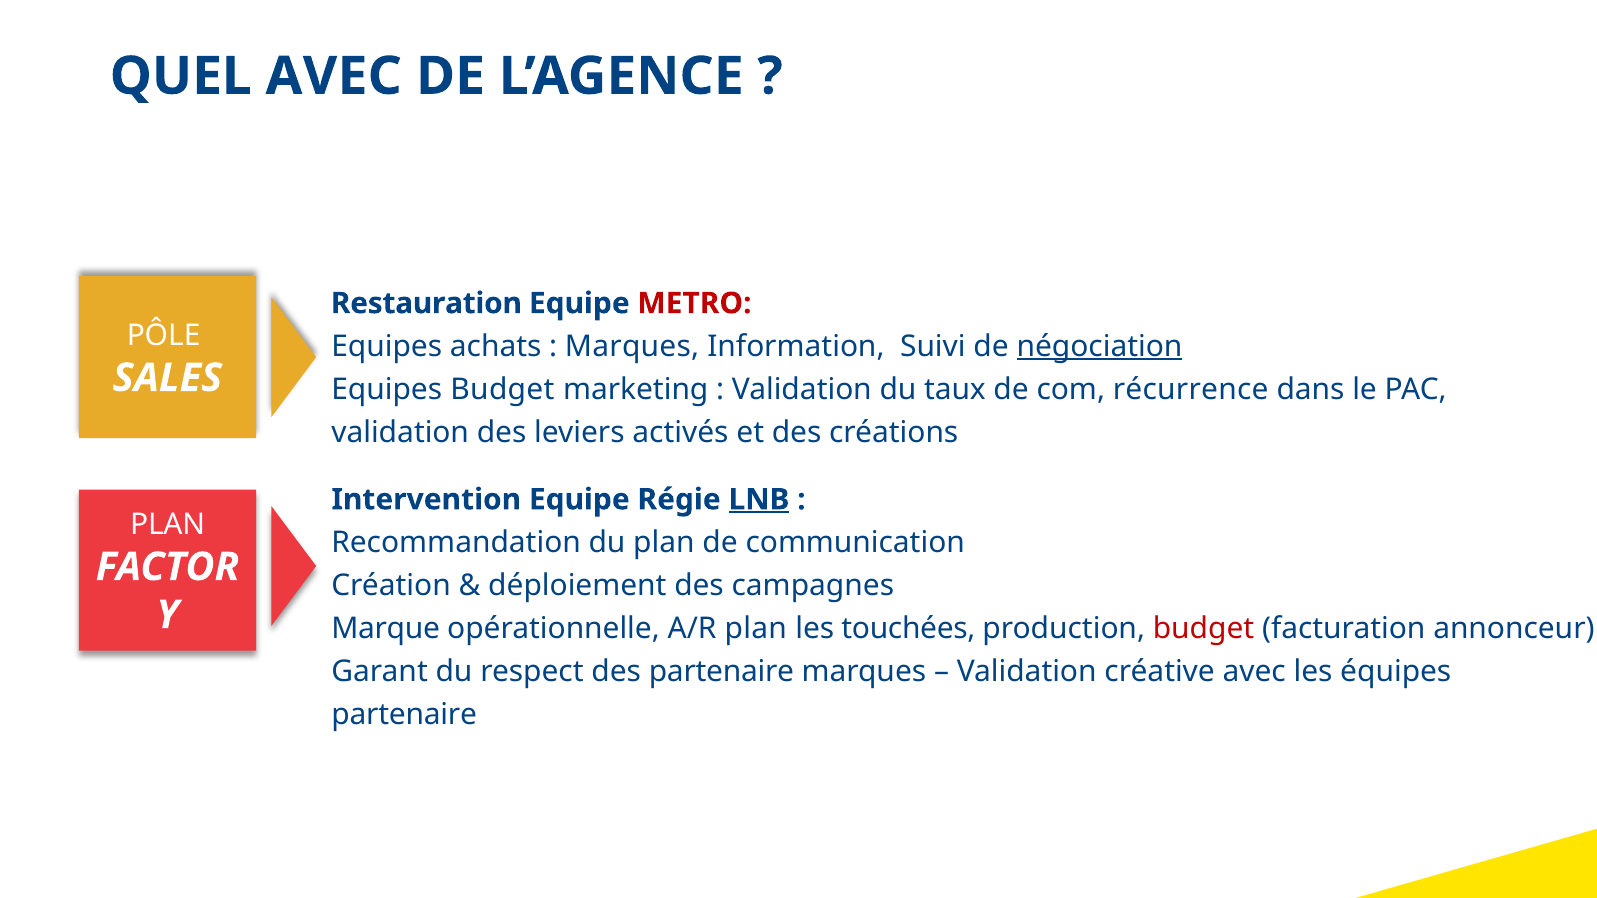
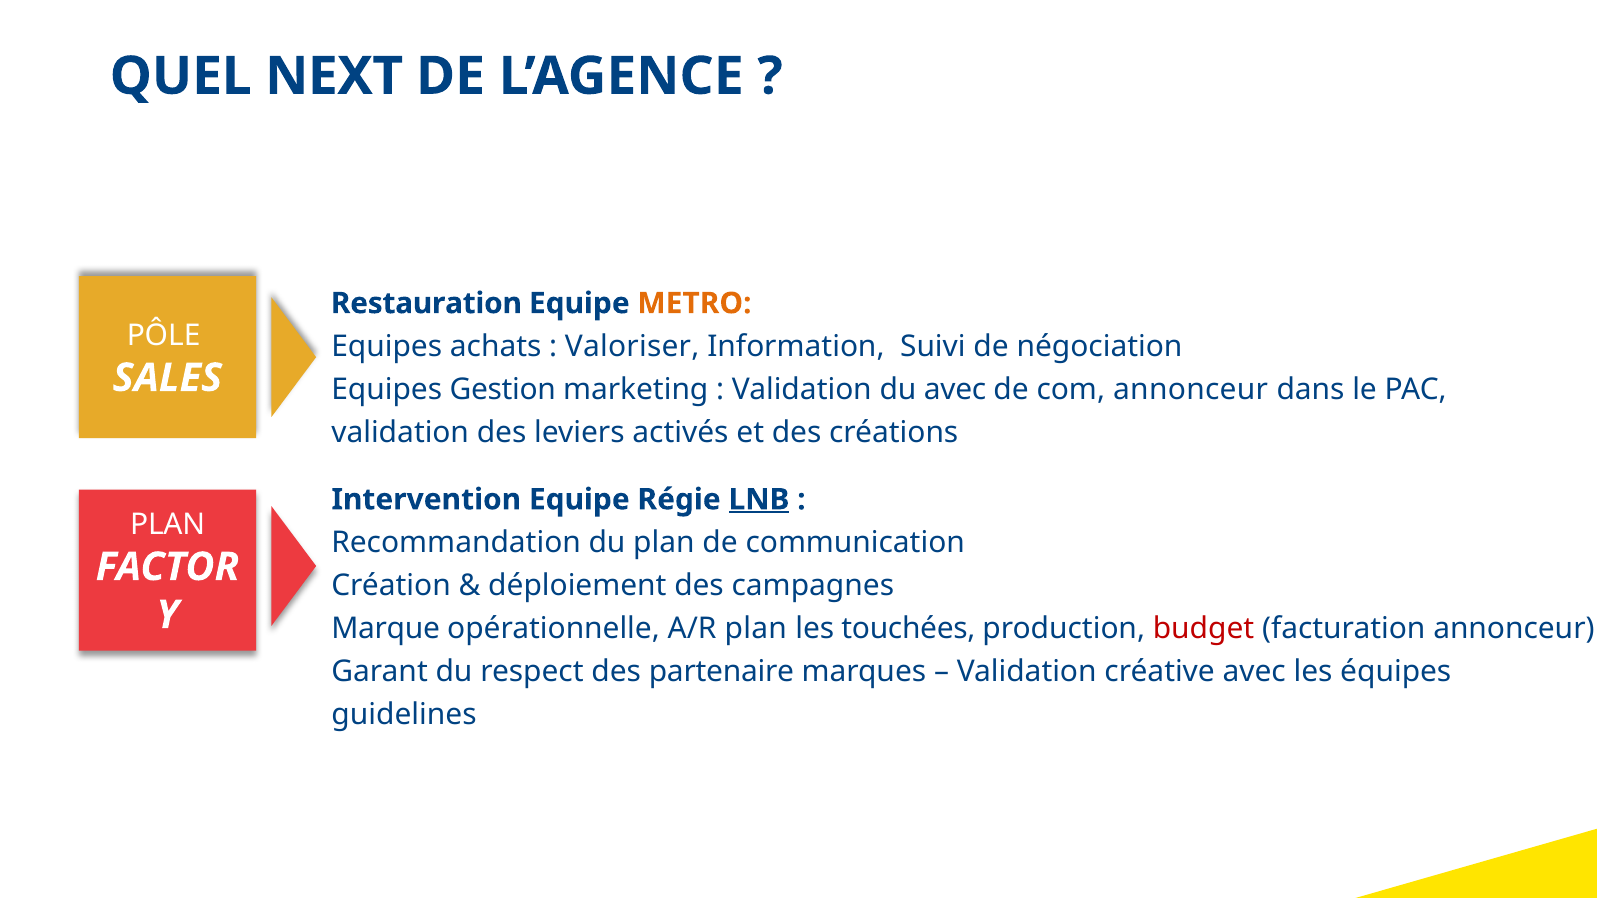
QUEL AVEC: AVEC -> NEXT
METRO colour: red -> orange
Marques at (632, 347): Marques -> Valoriser
négociation underline: present -> none
Equipes Budget: Budget -> Gestion
du taux: taux -> avec
com récurrence: récurrence -> annonceur
partenaire at (404, 715): partenaire -> guidelines
